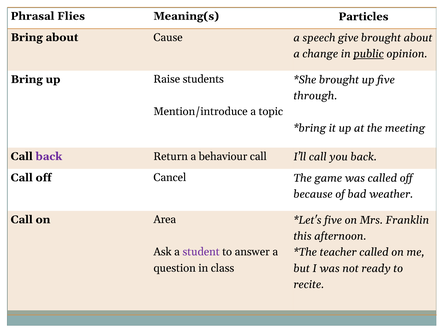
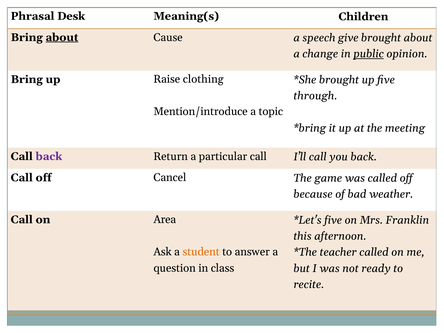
Flies: Flies -> Desk
Particles: Particles -> Children
about at (62, 37) underline: none -> present
students: students -> clothing
behaviour: behaviour -> particular
student colour: purple -> orange
